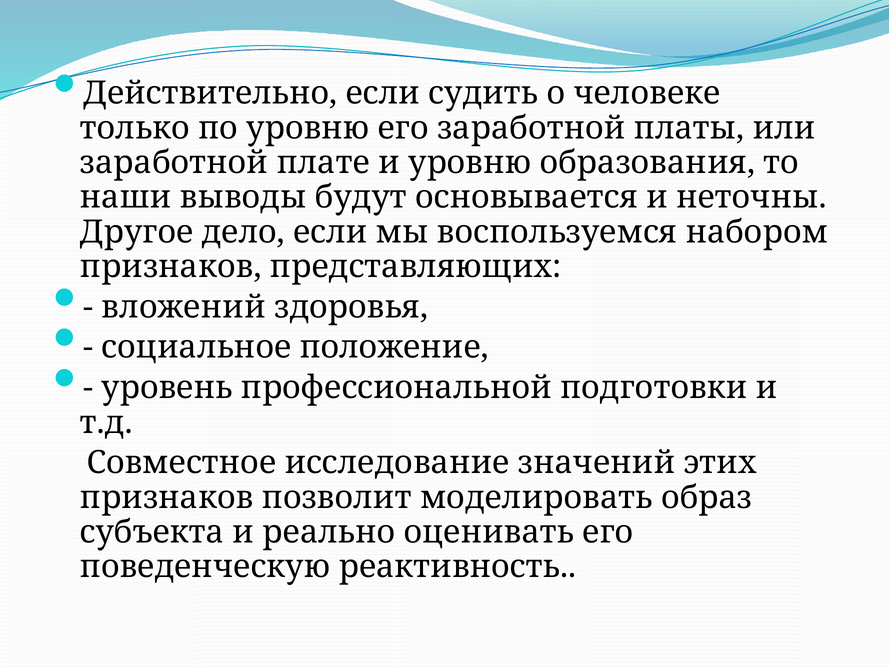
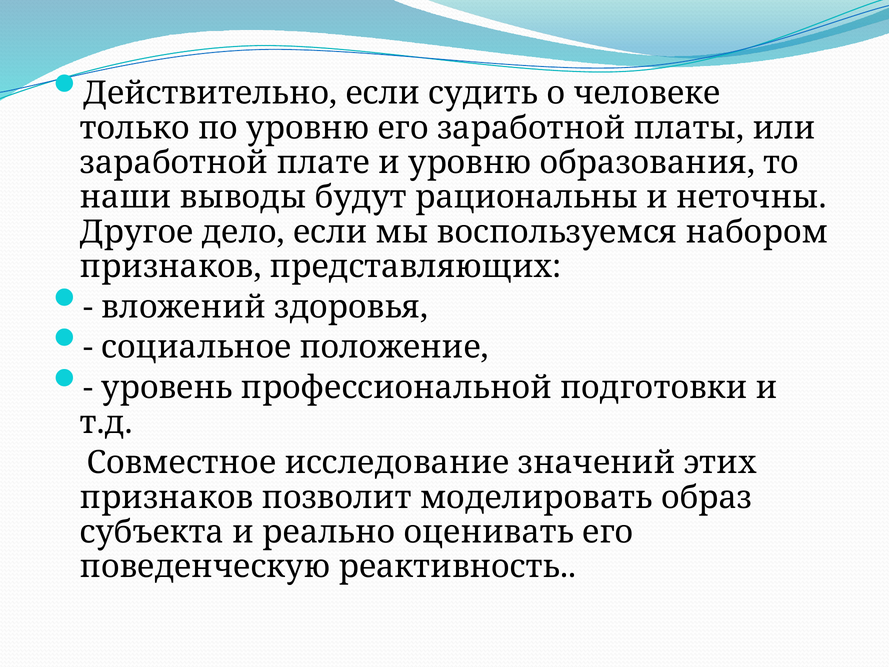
основывается: основывается -> рациональны
